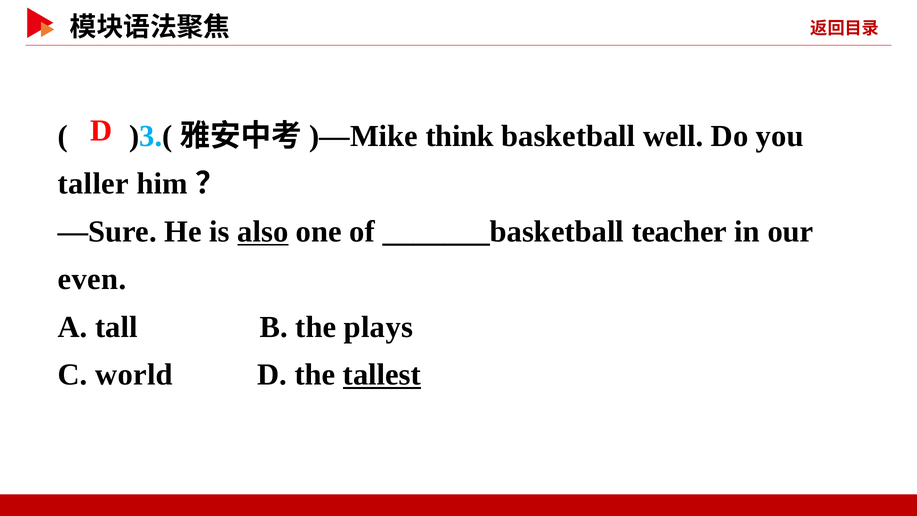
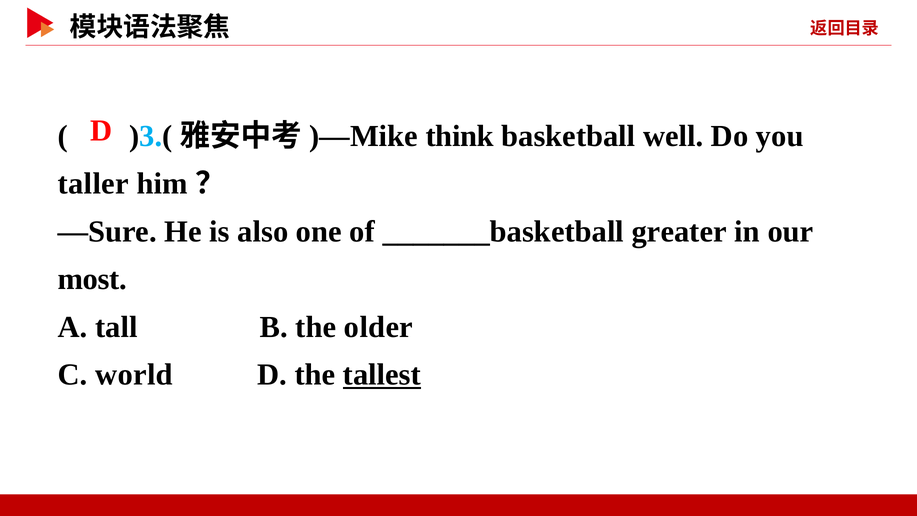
also underline: present -> none
teacher: teacher -> greater
even: even -> most
plays: plays -> older
